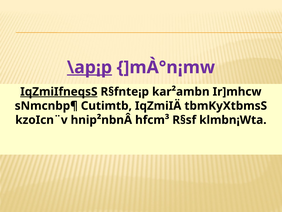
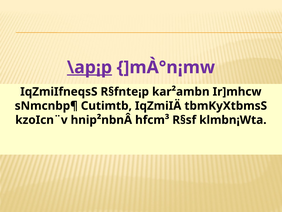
IqZmiIfneqsS underline: present -> none
